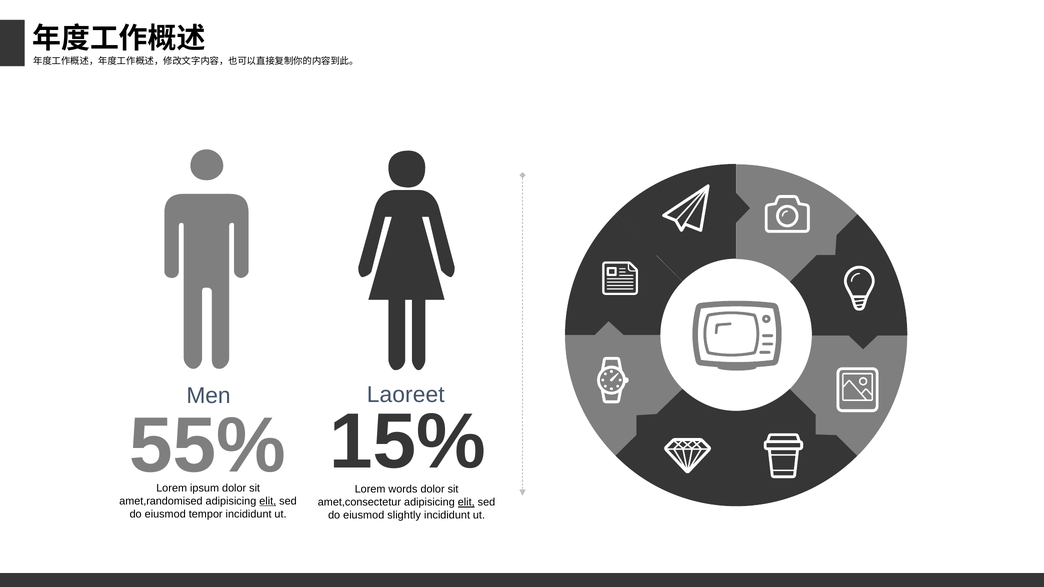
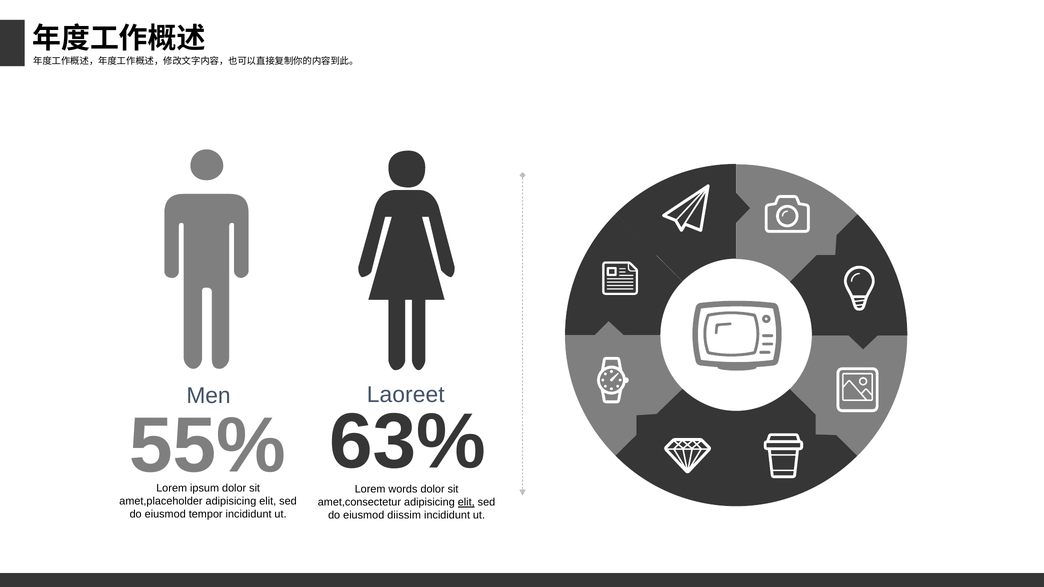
15%: 15% -> 63%
amet,randomised: amet,randomised -> amet,placeholder
elit at (268, 501) underline: present -> none
slightly: slightly -> diissim
